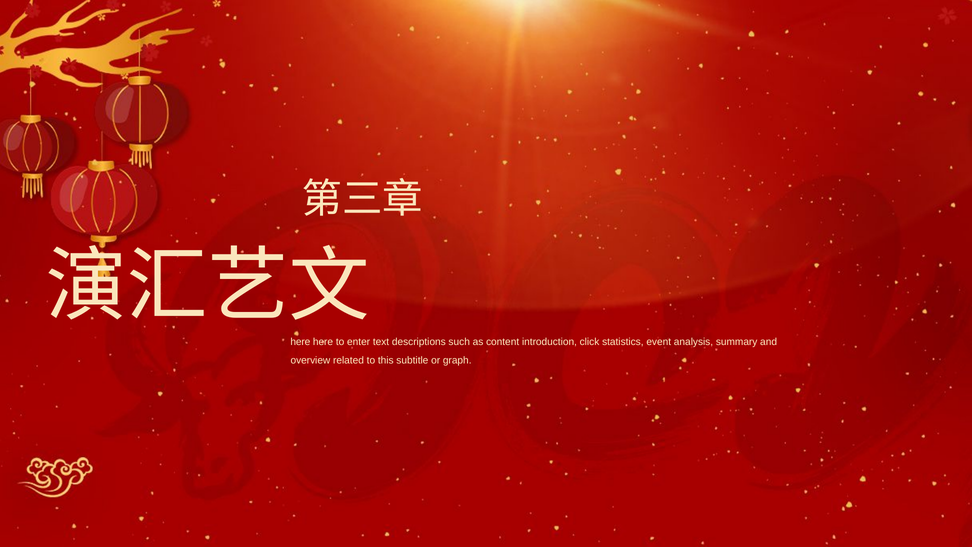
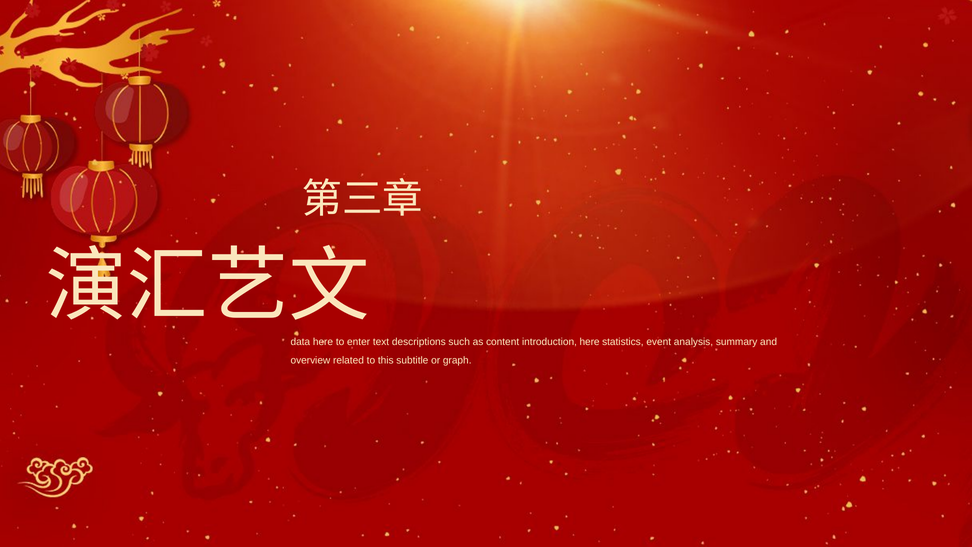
here at (300, 342): here -> data
introduction click: click -> here
